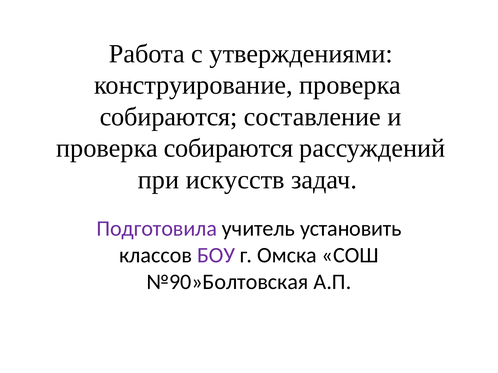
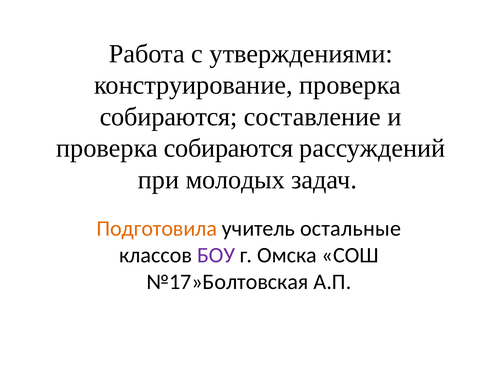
искусств: искусств -> молодых
Подготовила colour: purple -> orange
установить: установить -> остальные
№90»Болтовская: №90»Болтовская -> №17»Болтовская
